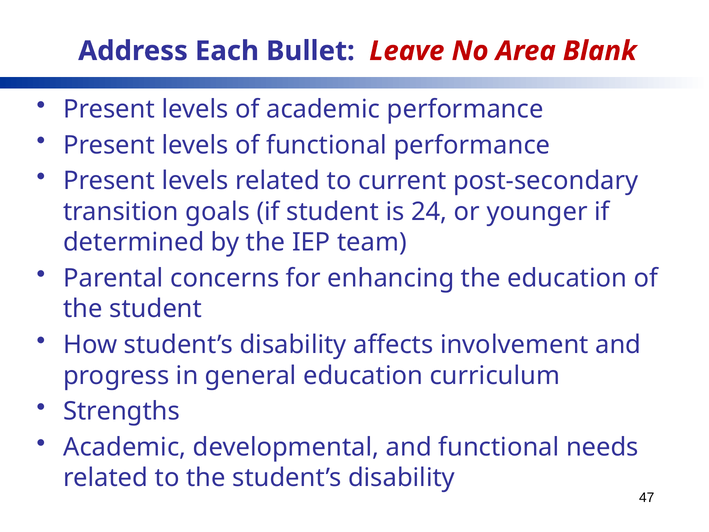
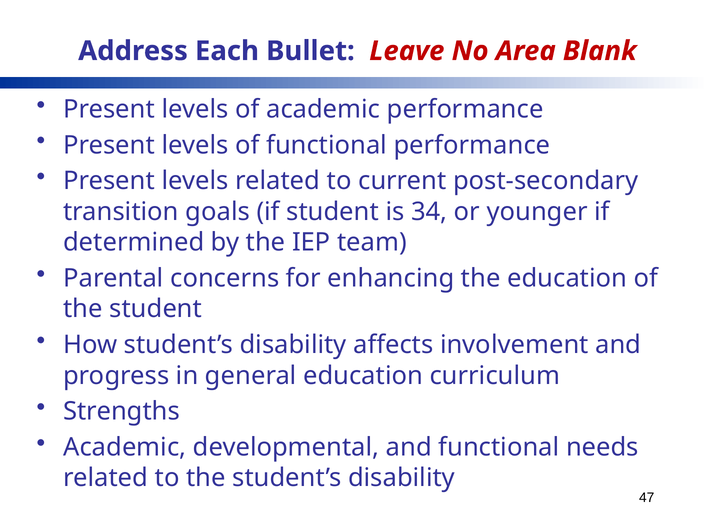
24: 24 -> 34
